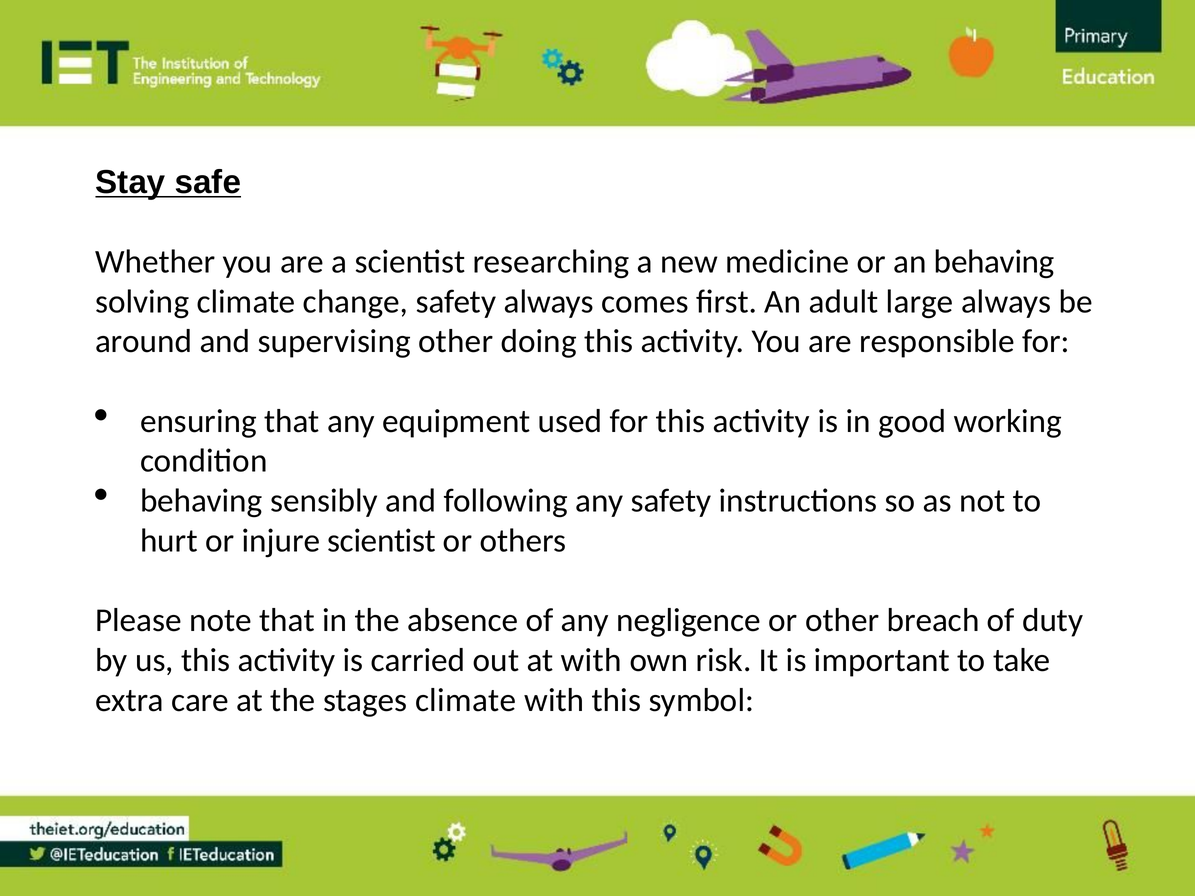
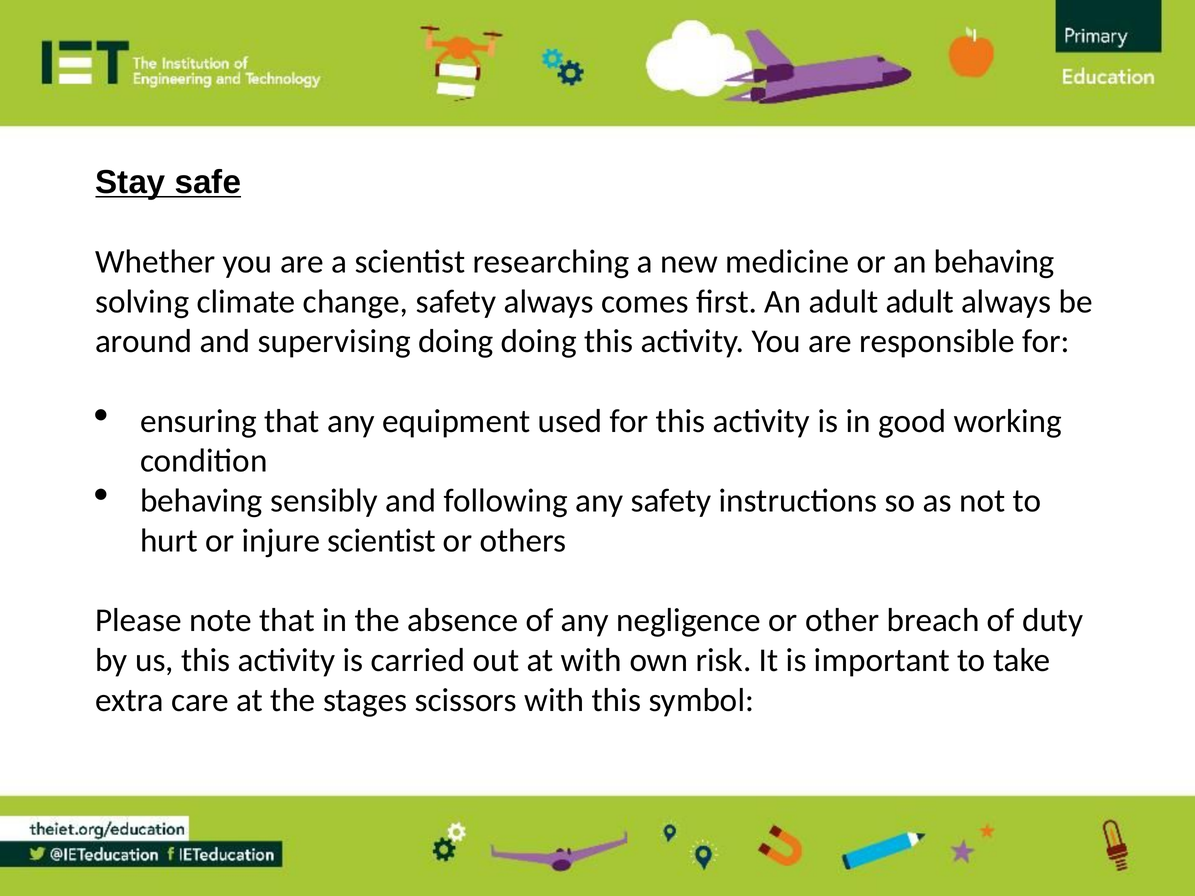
adult large: large -> adult
supervising other: other -> doing
stages climate: climate -> scissors
